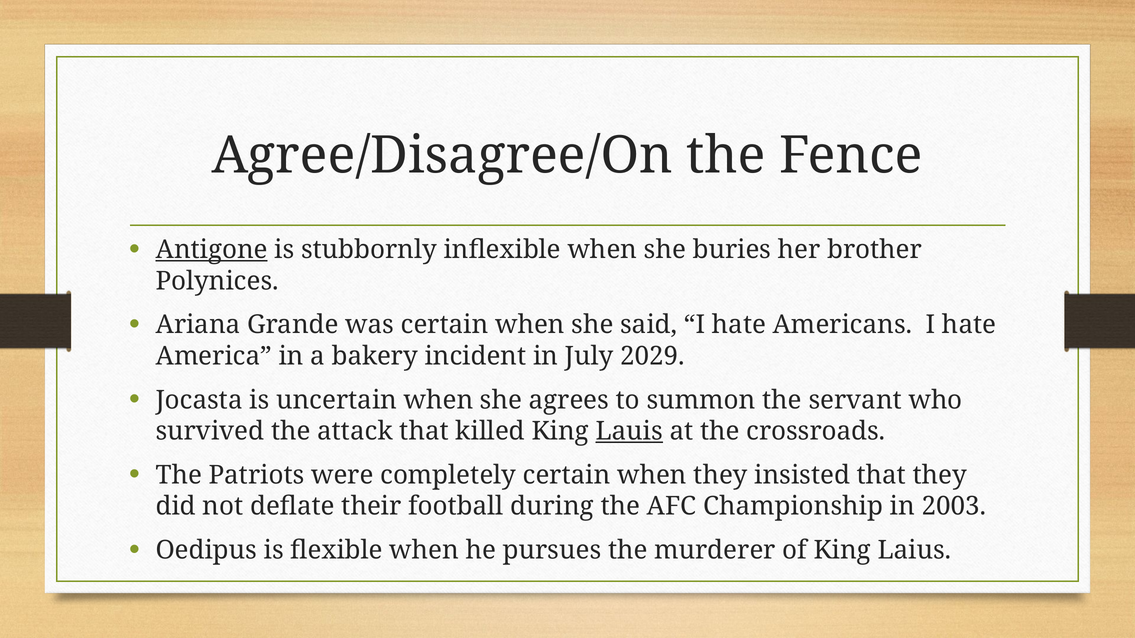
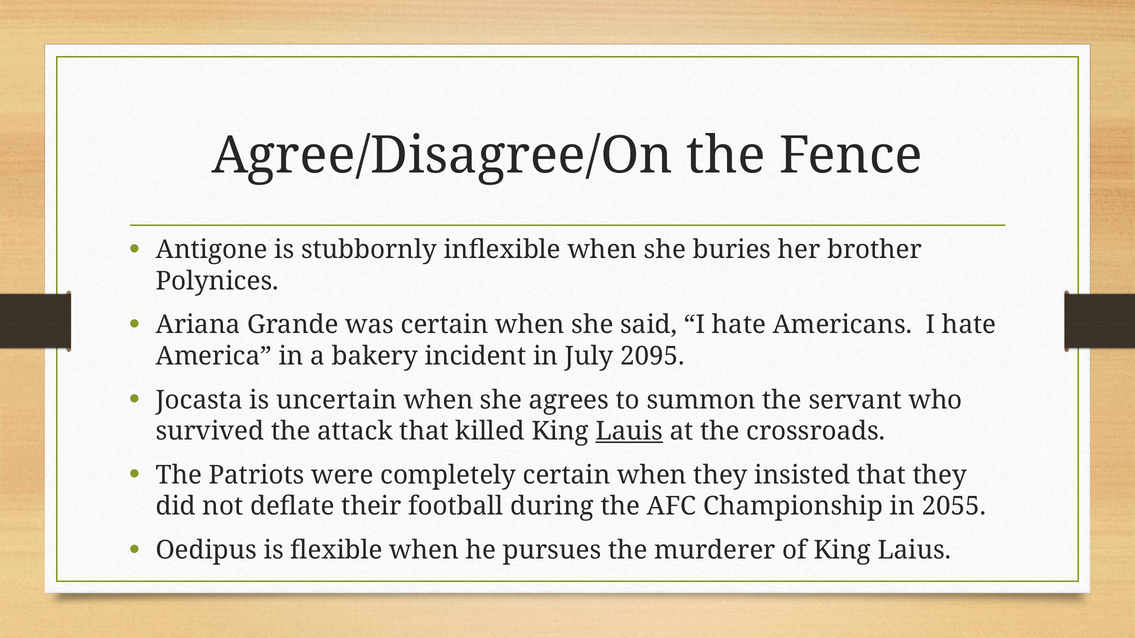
Antigone underline: present -> none
2029: 2029 -> 2095
2003: 2003 -> 2055
